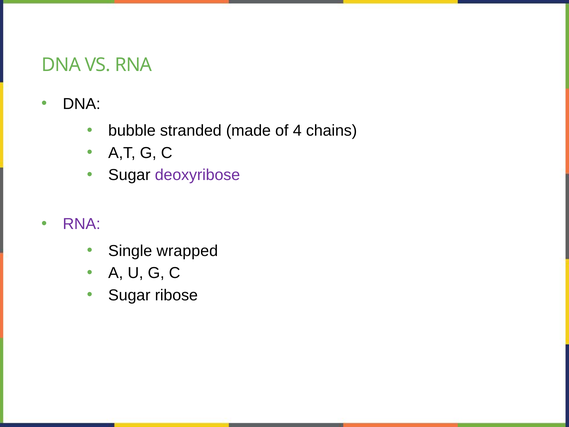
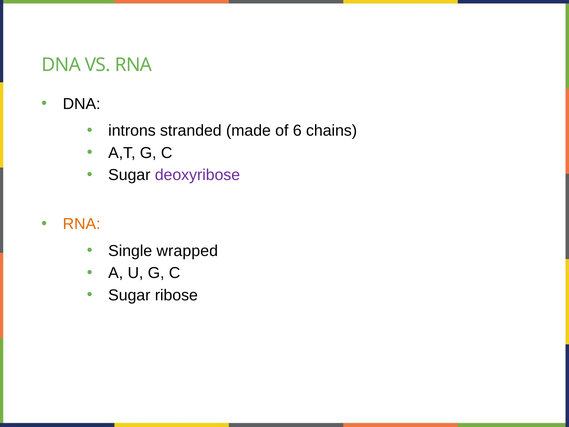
bubble: bubble -> introns
4: 4 -> 6
RNA at (82, 224) colour: purple -> orange
